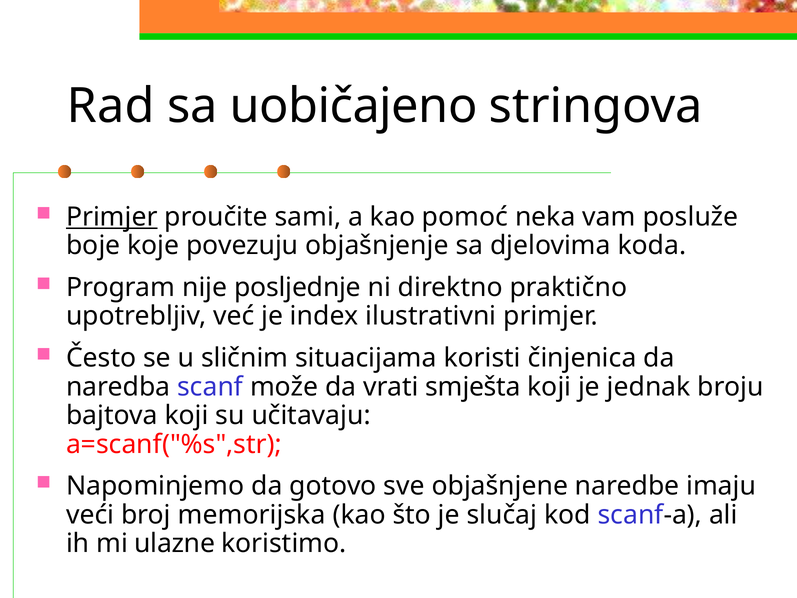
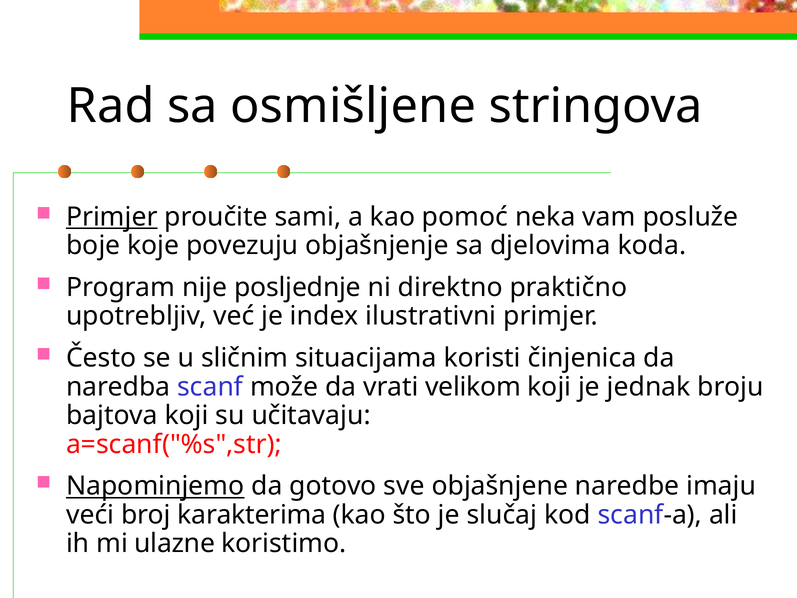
uobičajeno: uobičajeno -> osmišljene
smješta: smješta -> velikom
Napominjemo underline: none -> present
memorijska: memorijska -> karakterima
